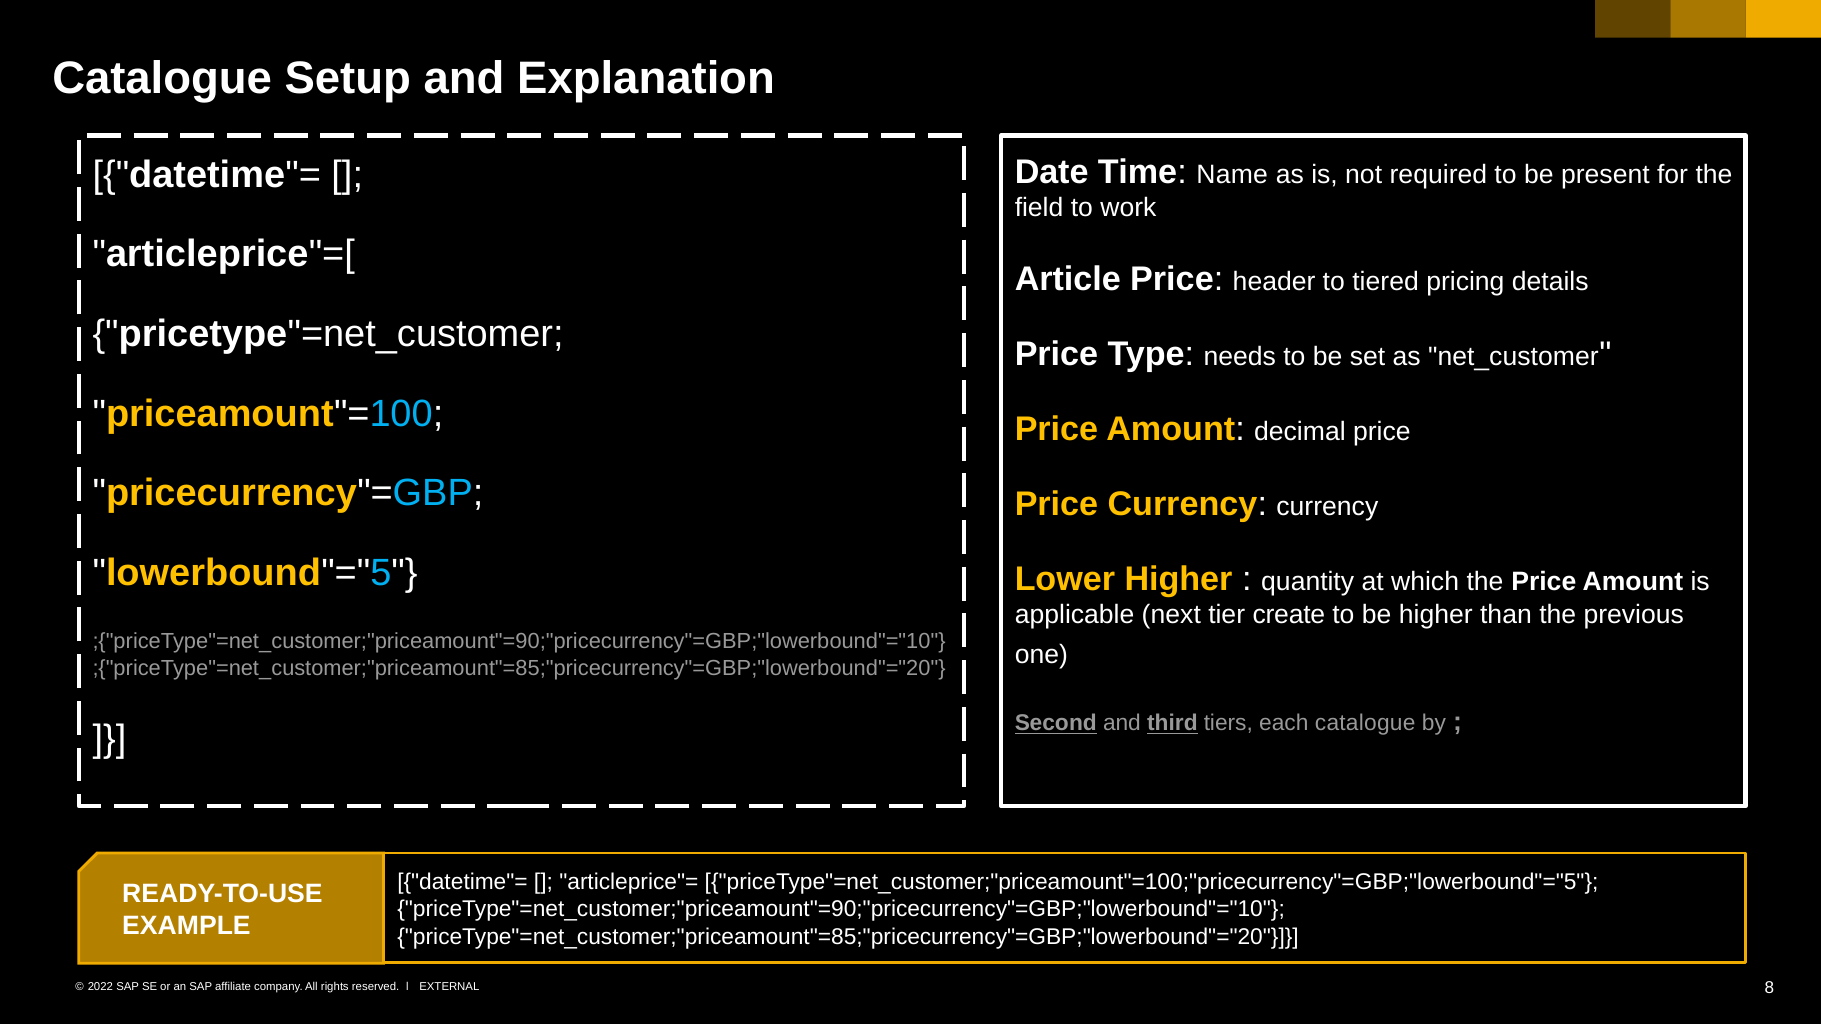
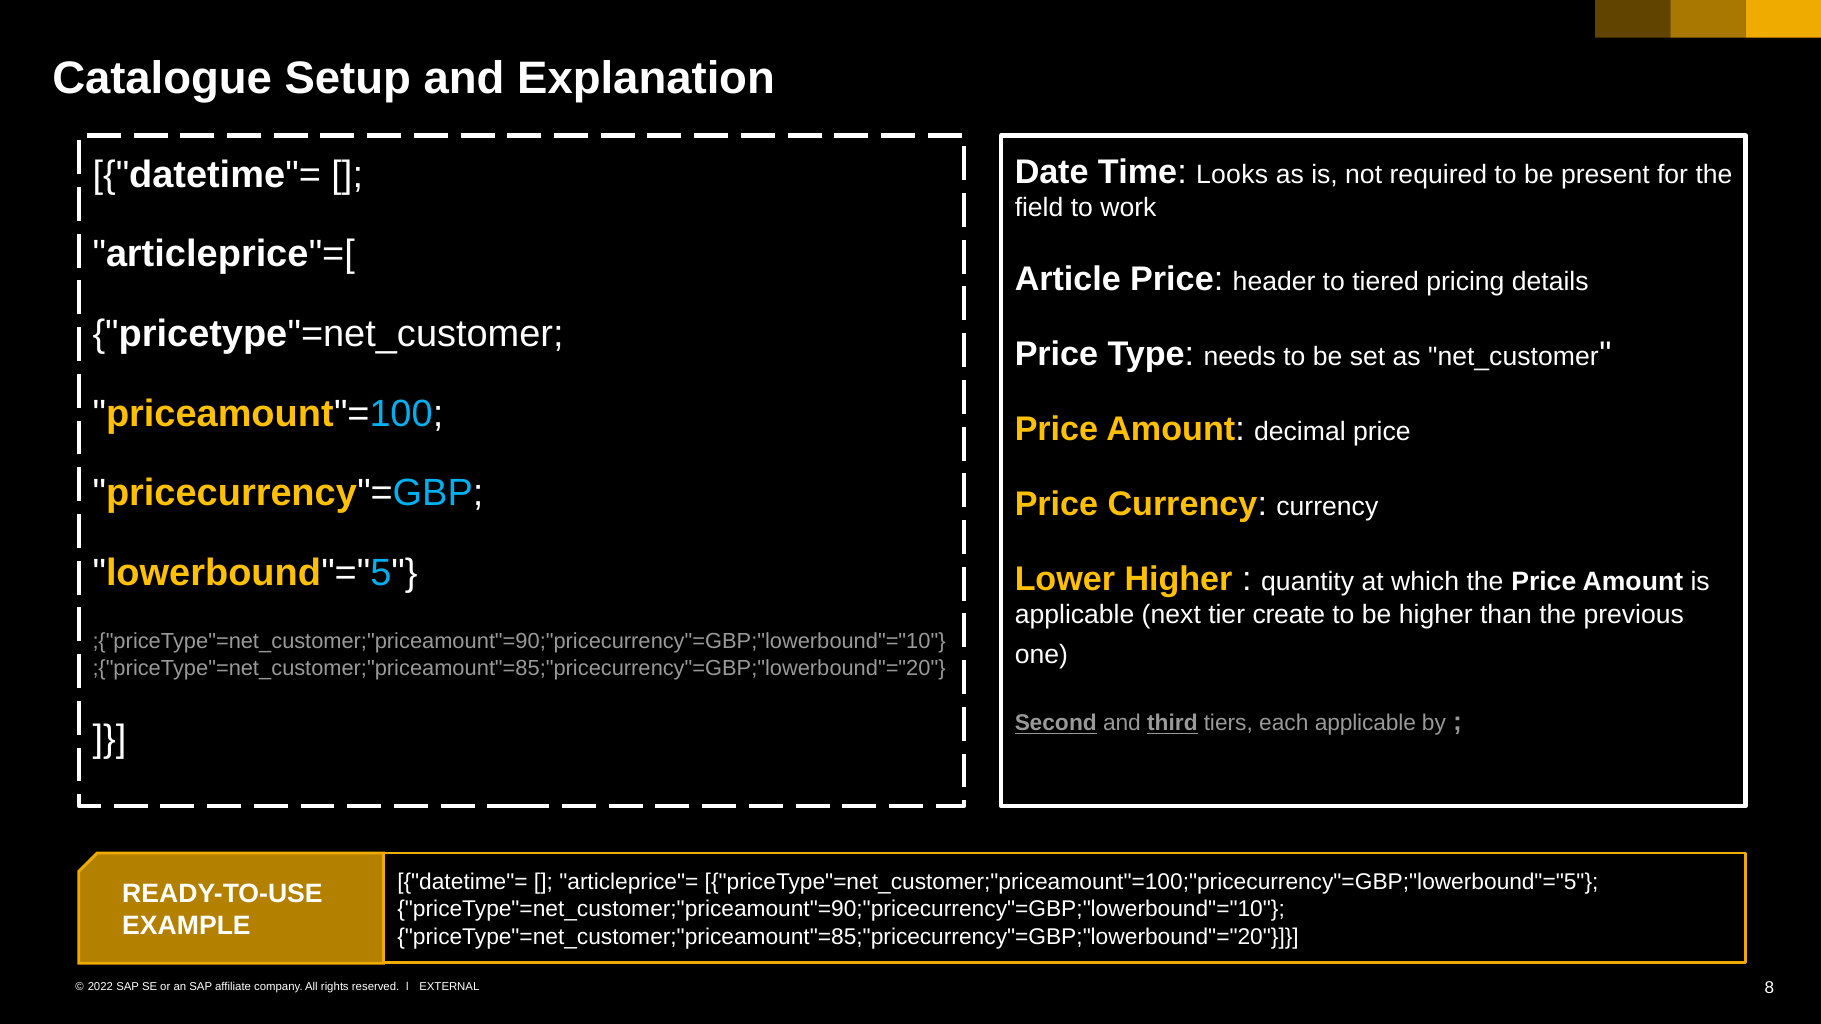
Name: Name -> Looks
each catalogue: catalogue -> applicable
